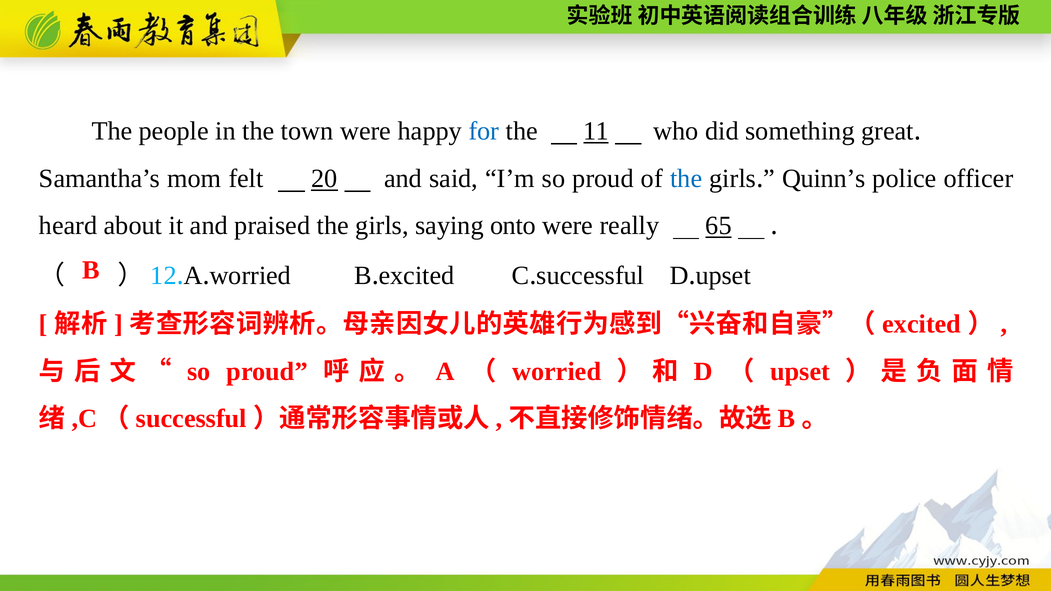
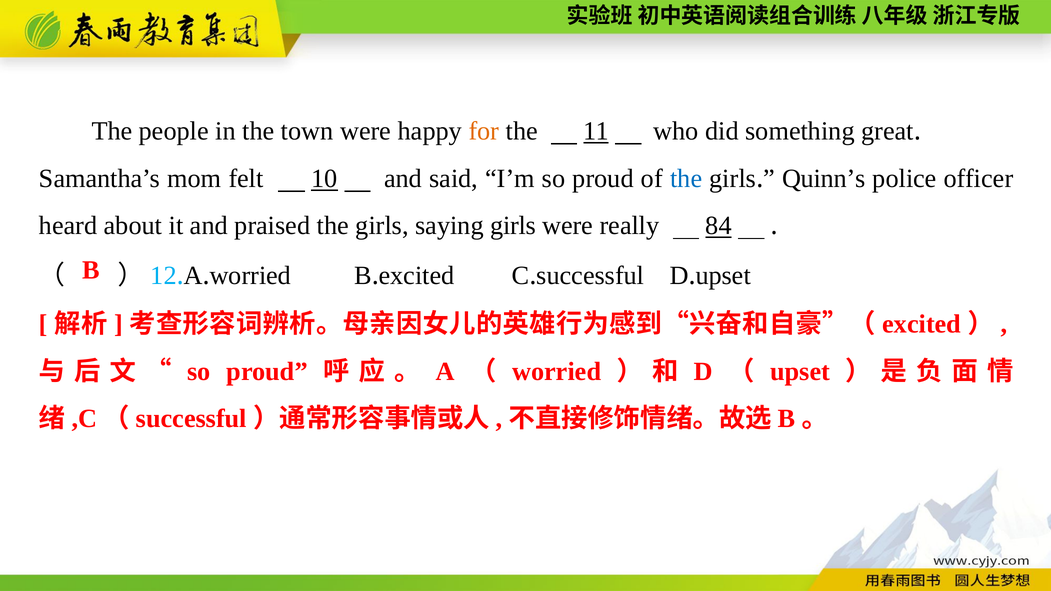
for colour: blue -> orange
20: 20 -> 10
saying onto: onto -> girls
65: 65 -> 84
